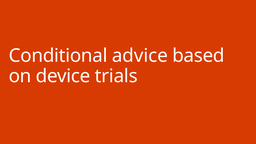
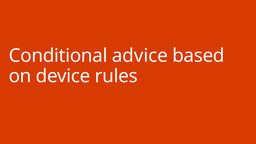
trials: trials -> rules
